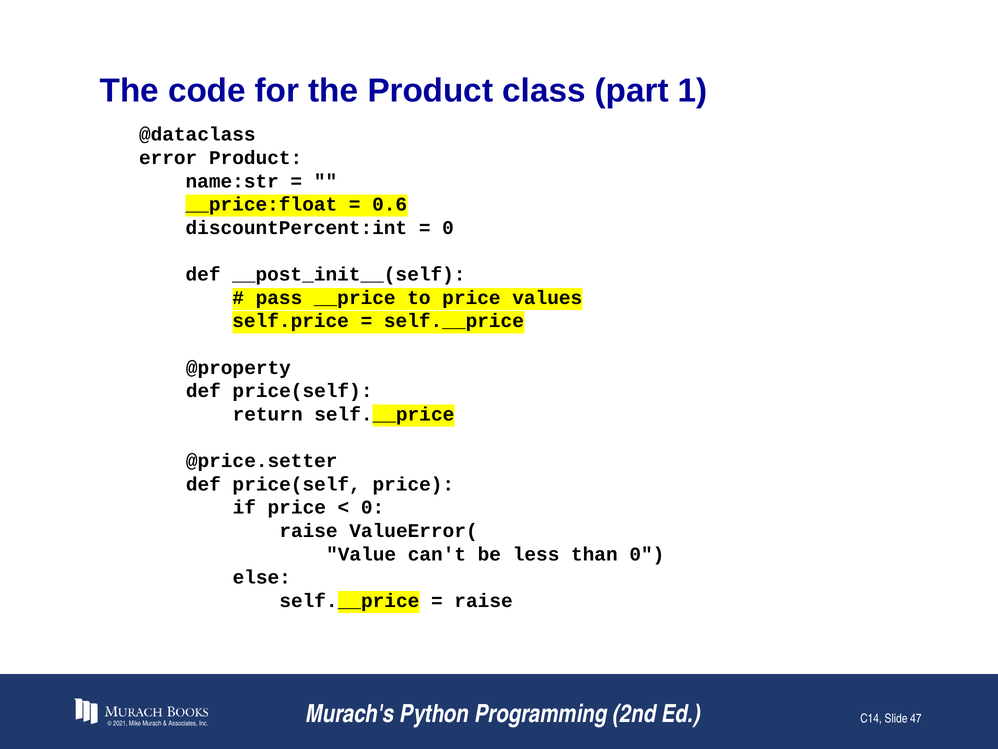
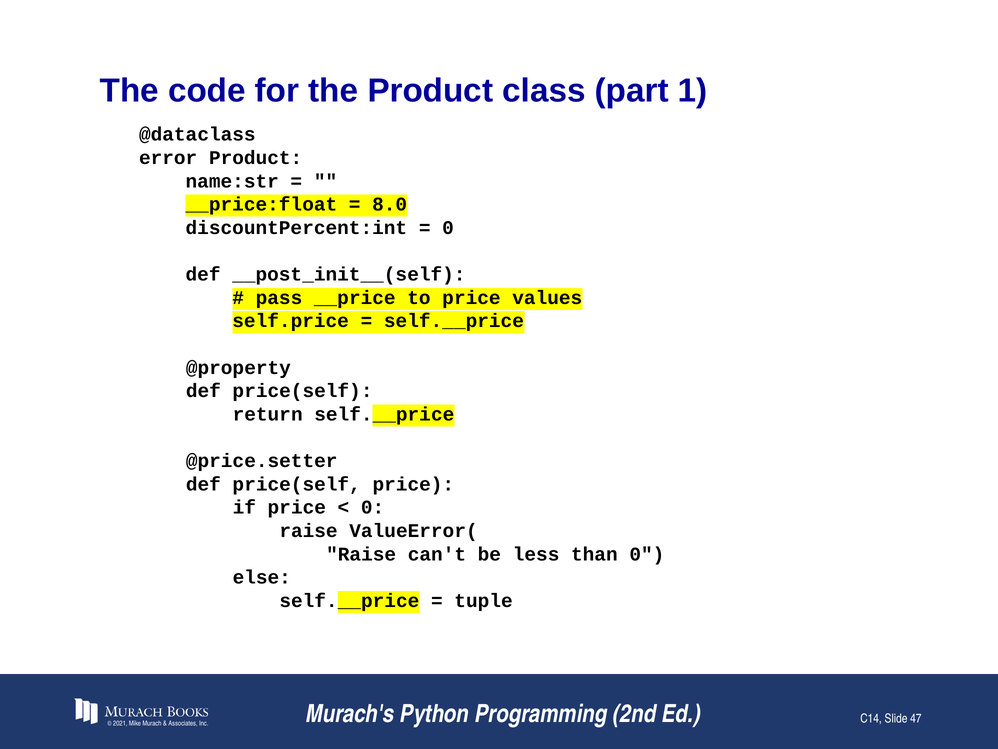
0.6: 0.6 -> 8.0
Value at (361, 554): Value -> Raise
raise at (484, 600): raise -> tuple
